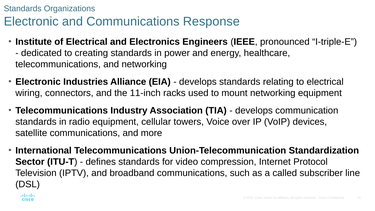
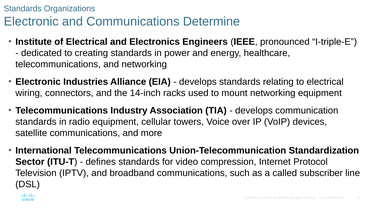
Response: Response -> Determine
11-inch: 11-inch -> 14-inch
